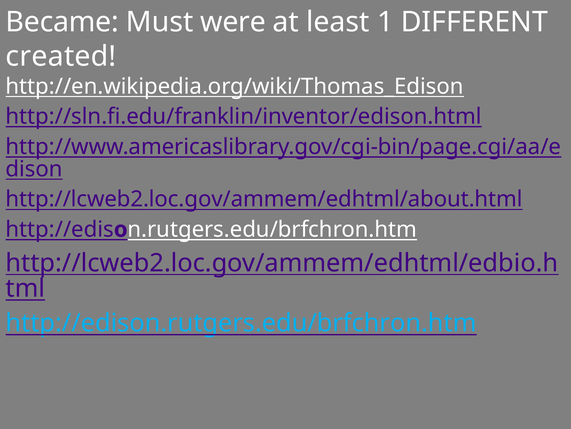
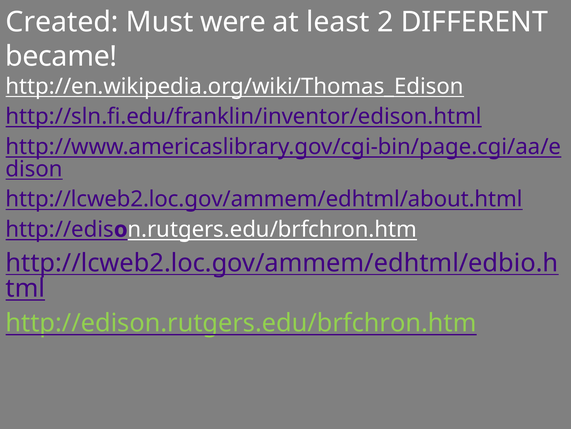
Became: Became -> Created
1: 1 -> 2
created: created -> became
http://edison.rutgers.edu/brfchron.htm colour: light blue -> light green
